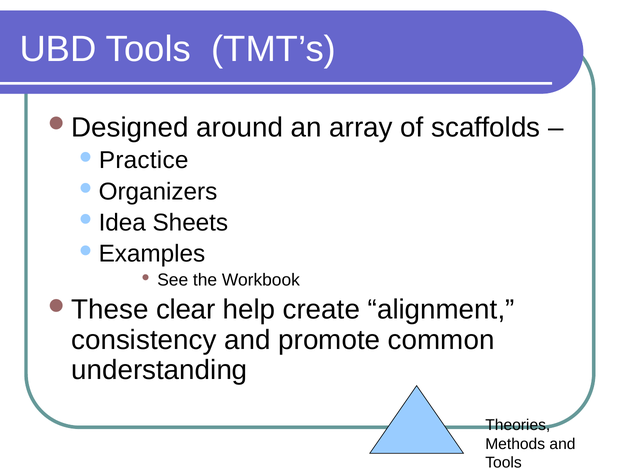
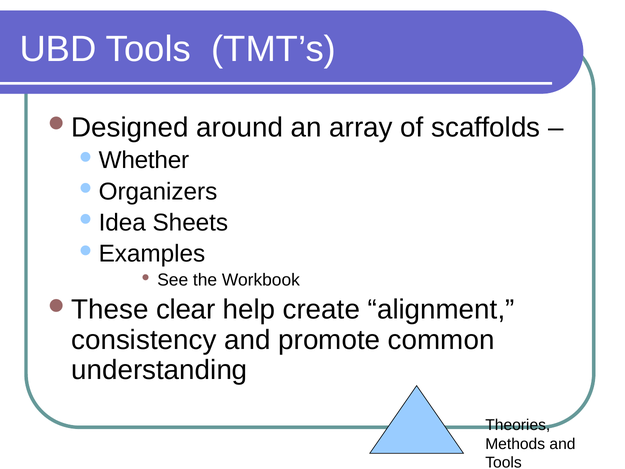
Practice: Practice -> Whether
